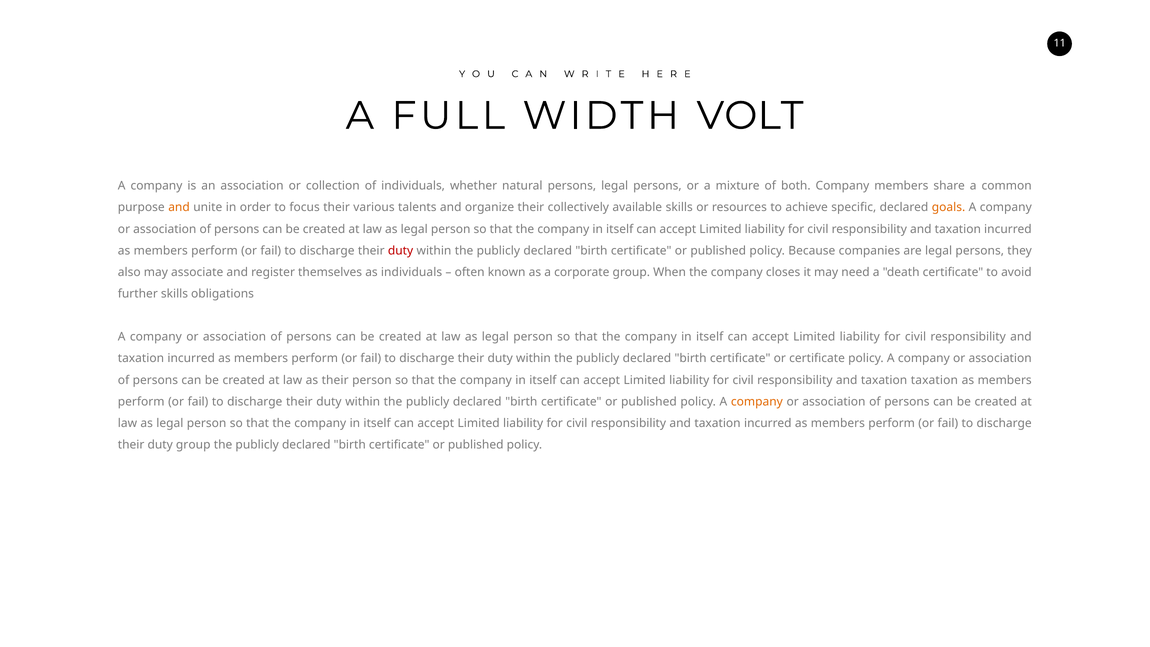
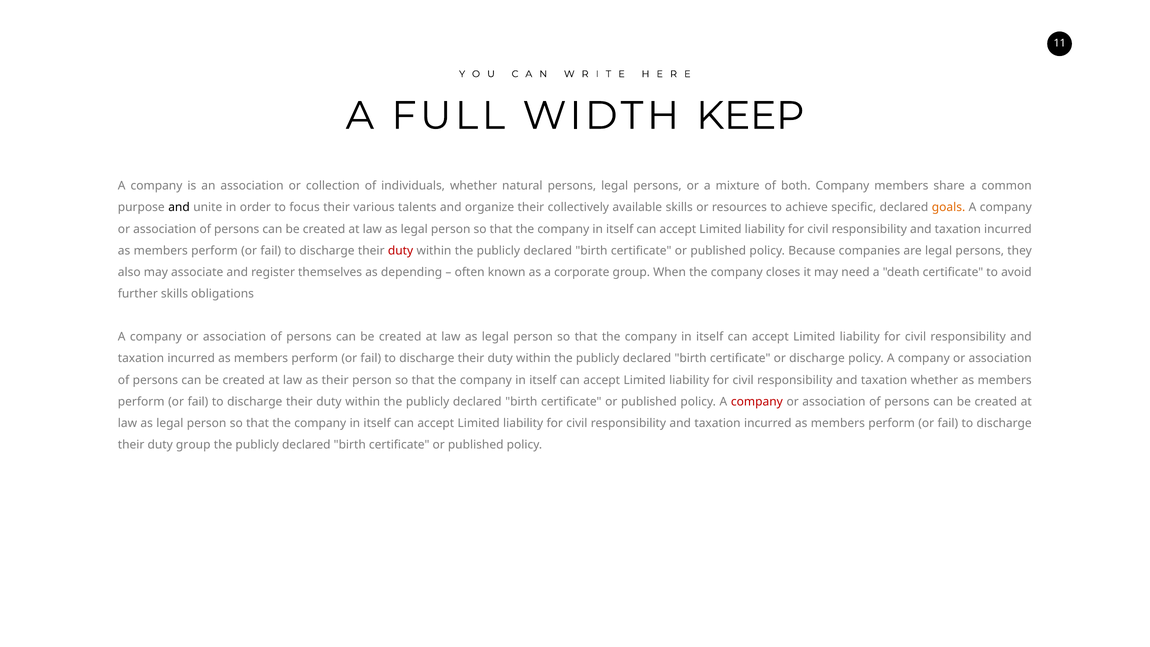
VOLT: VOLT -> KEEP
and at (179, 208) colour: orange -> black
as individuals: individuals -> depending
or certificate: certificate -> discharge
taxation taxation: taxation -> whether
company at (757, 402) colour: orange -> red
